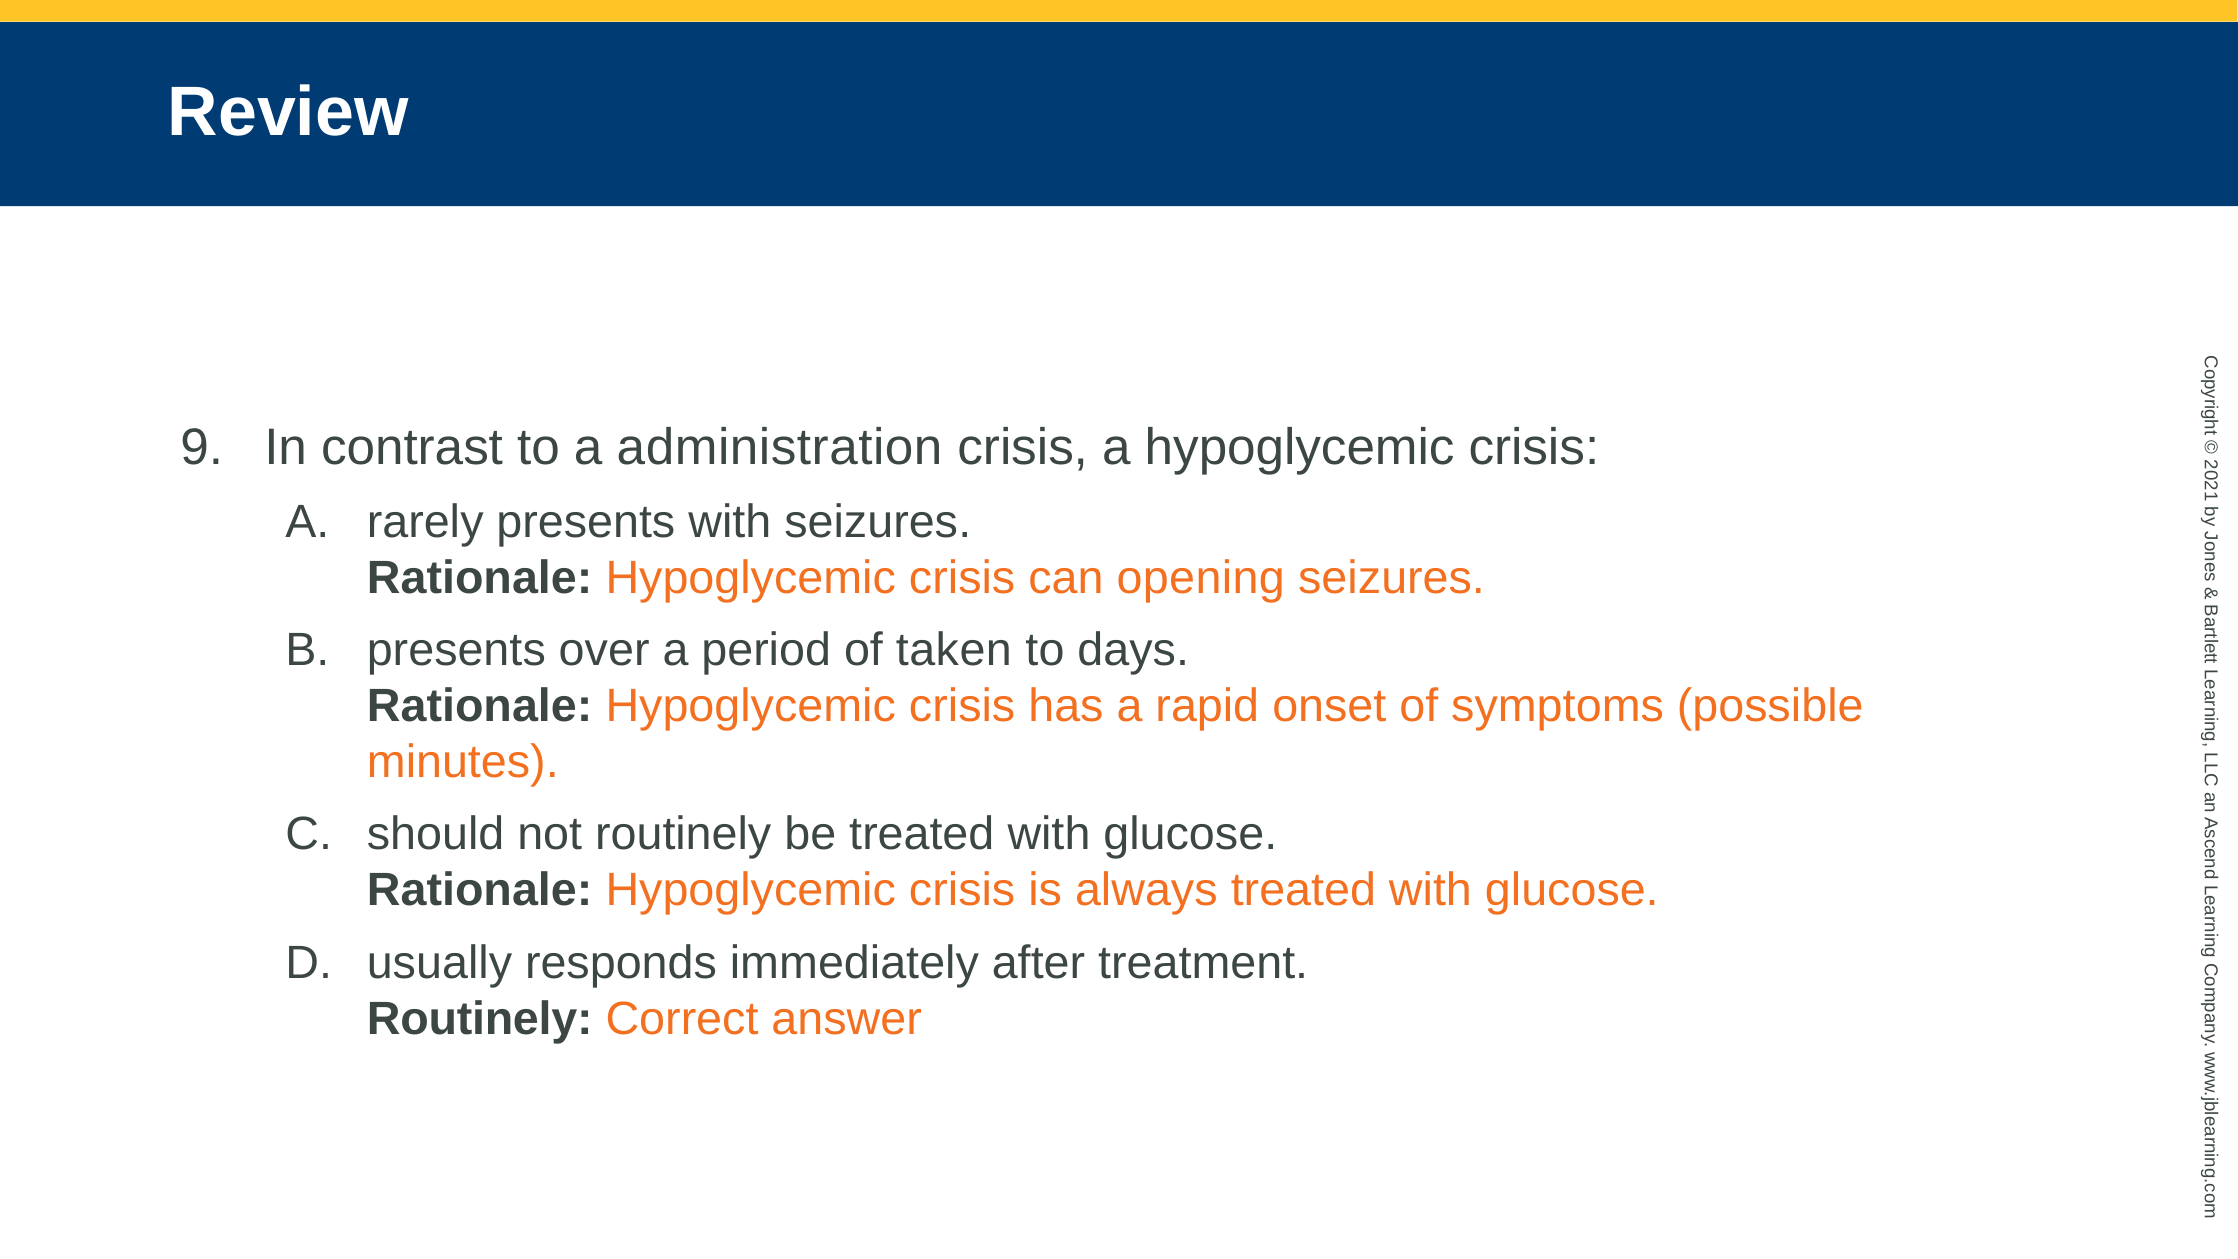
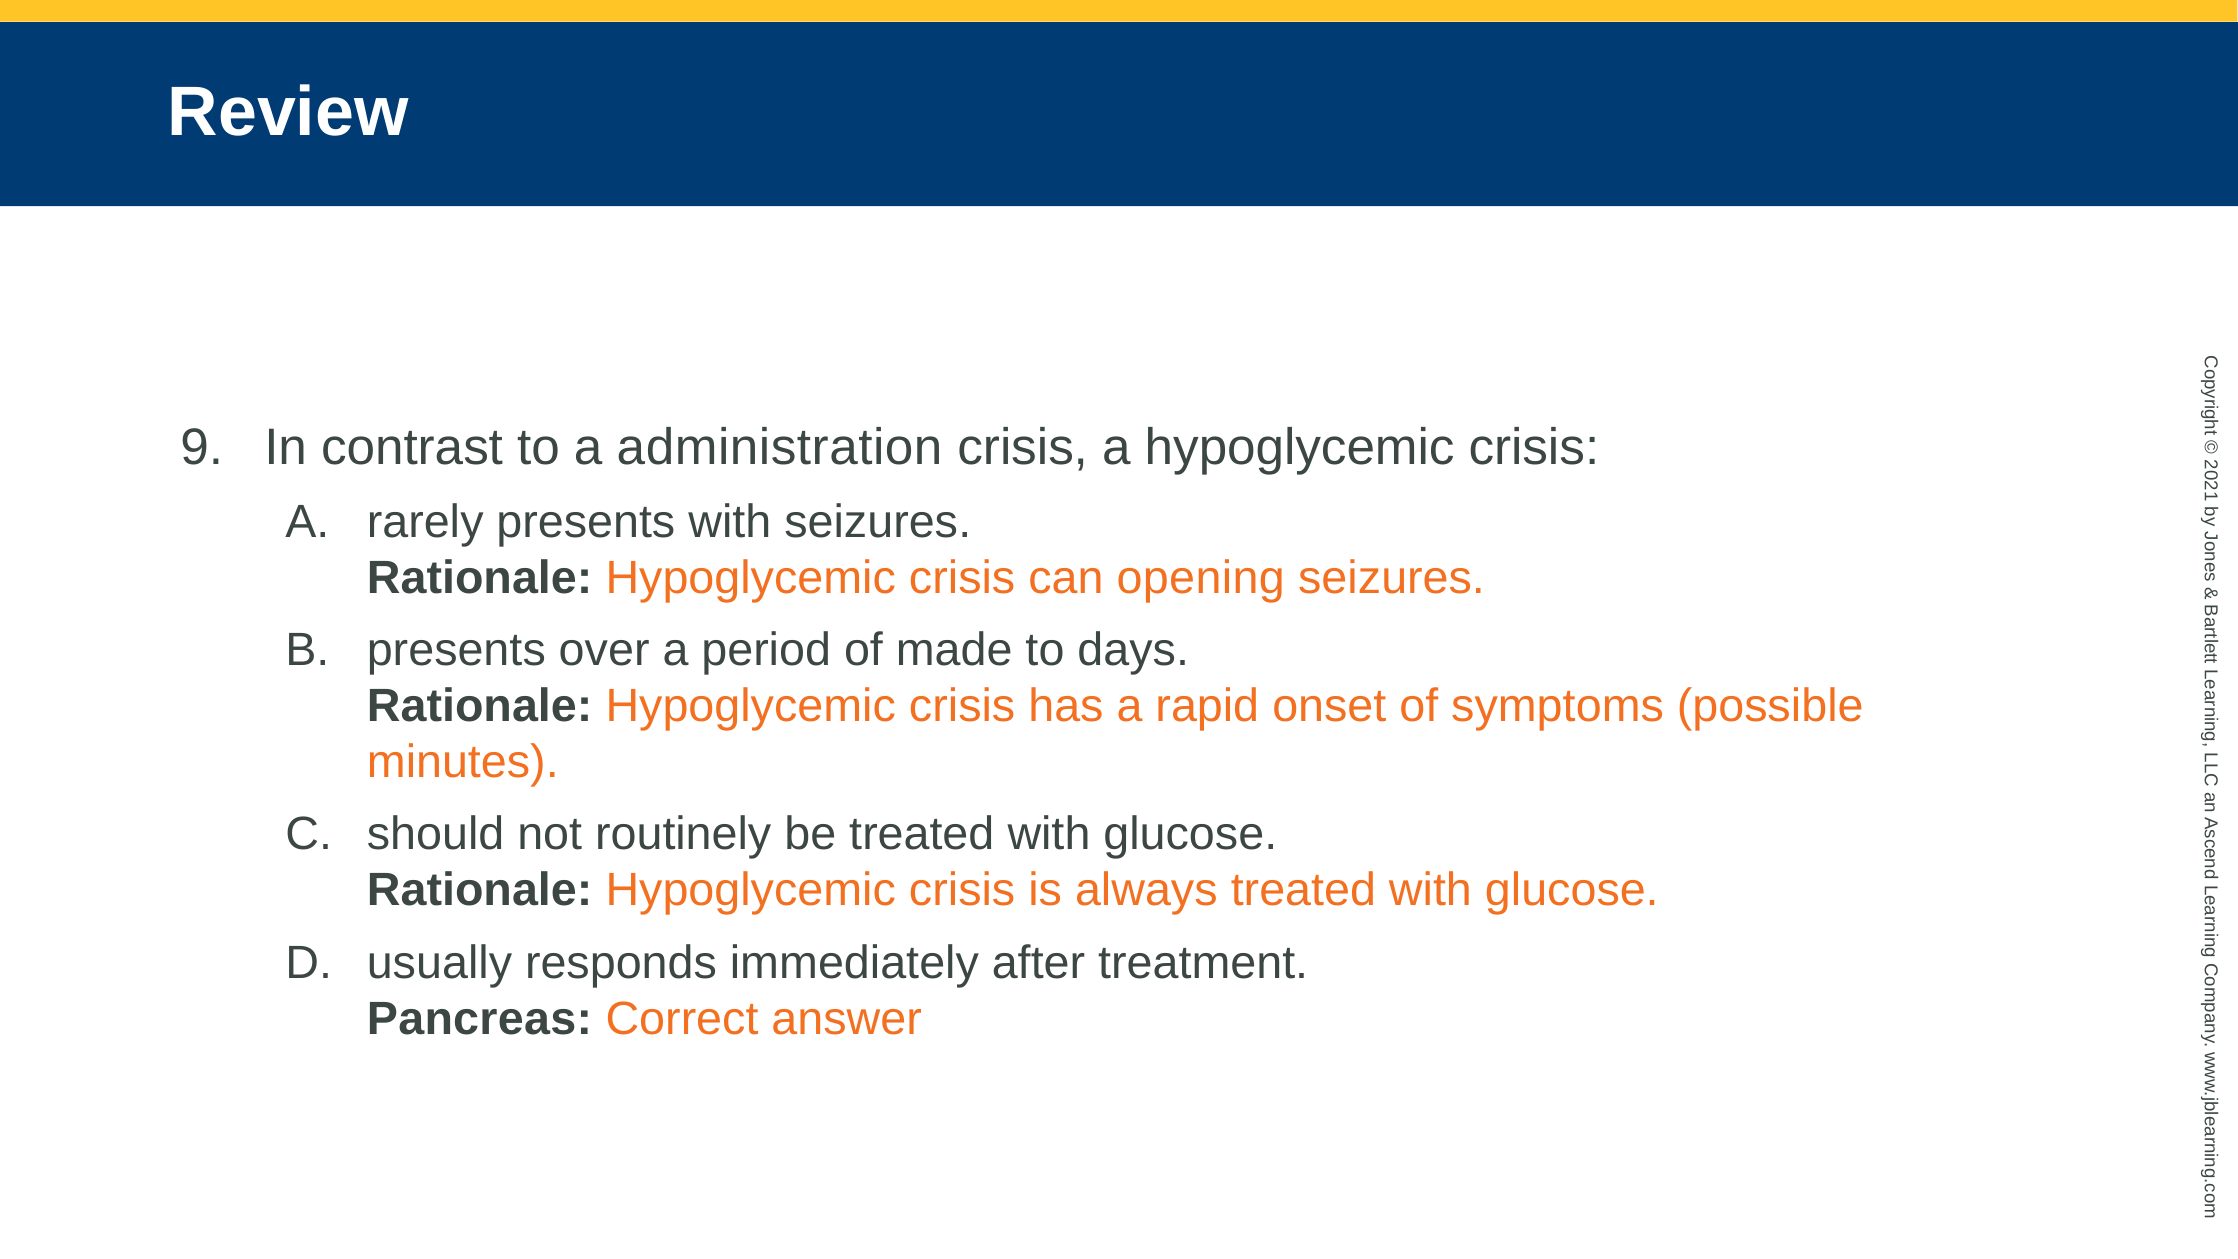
taken: taken -> made
Routinely at (480, 1019): Routinely -> Pancreas
